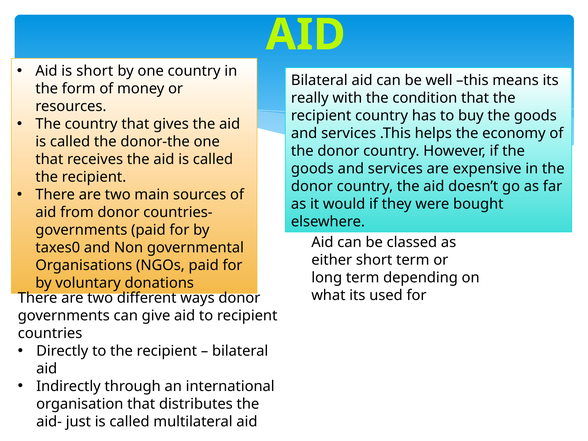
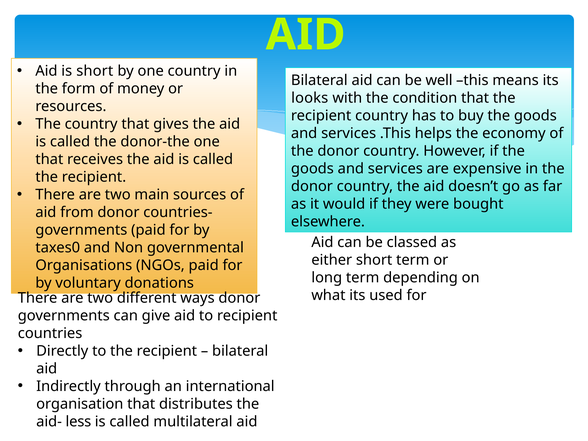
really: really -> looks
just: just -> less
